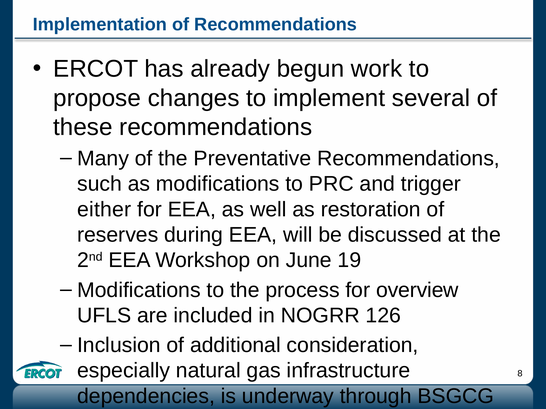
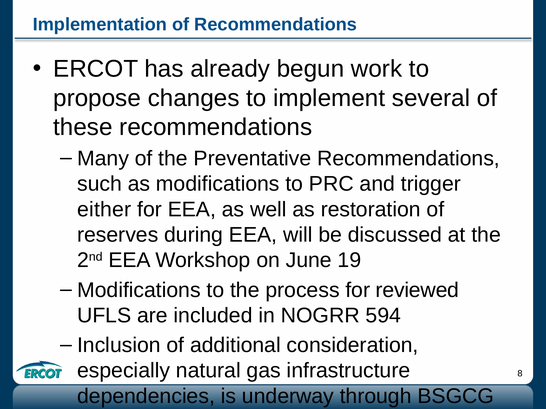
overview: overview -> reviewed
126: 126 -> 594
